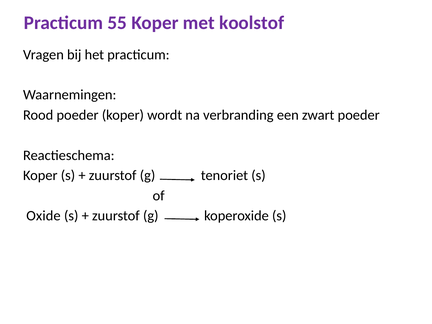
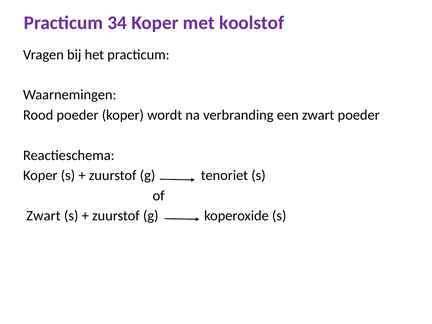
55: 55 -> 34
Oxide at (43, 216): Oxide -> Zwart
